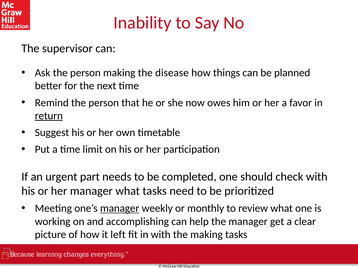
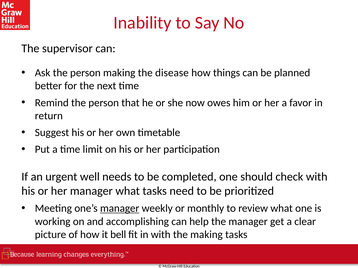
return underline: present -> none
part: part -> well
left: left -> bell
